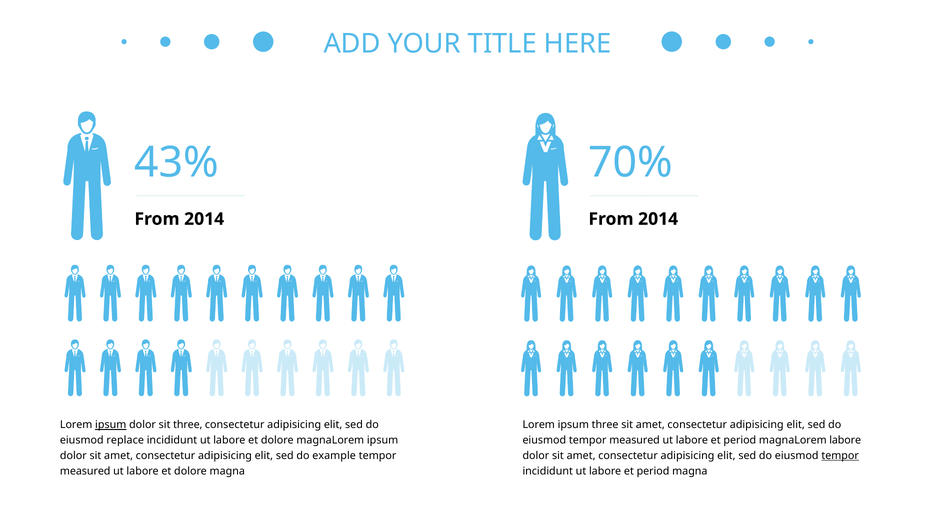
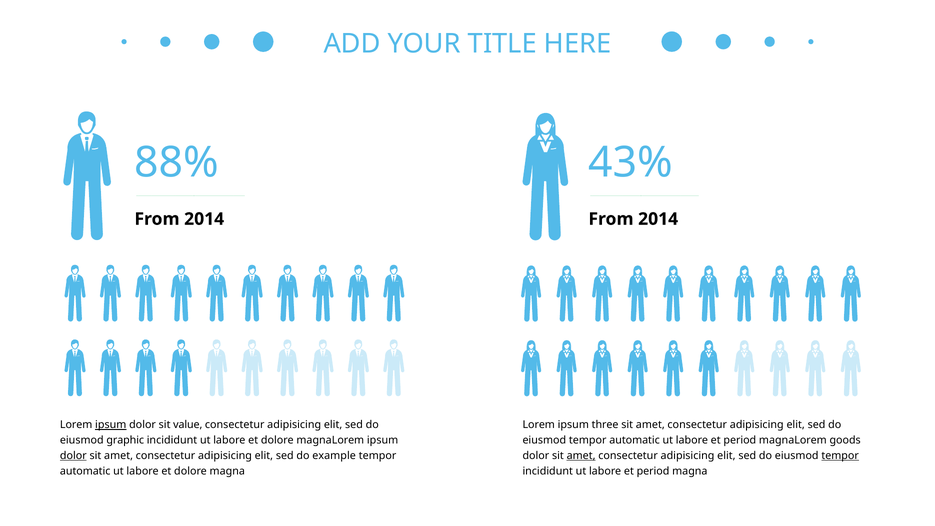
43%: 43% -> 88%
70%: 70% -> 43%
sit three: three -> value
replace: replace -> graphic
eiusmod tempor measured: measured -> automatic
magnaLorem labore: labore -> goods
dolor at (73, 456) underline: none -> present
amet at (581, 456) underline: none -> present
measured at (85, 471): measured -> automatic
